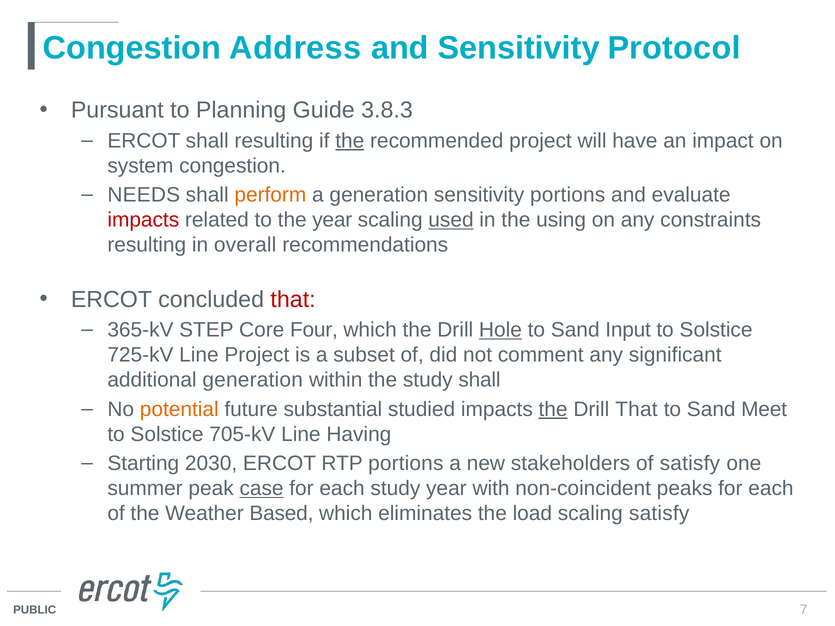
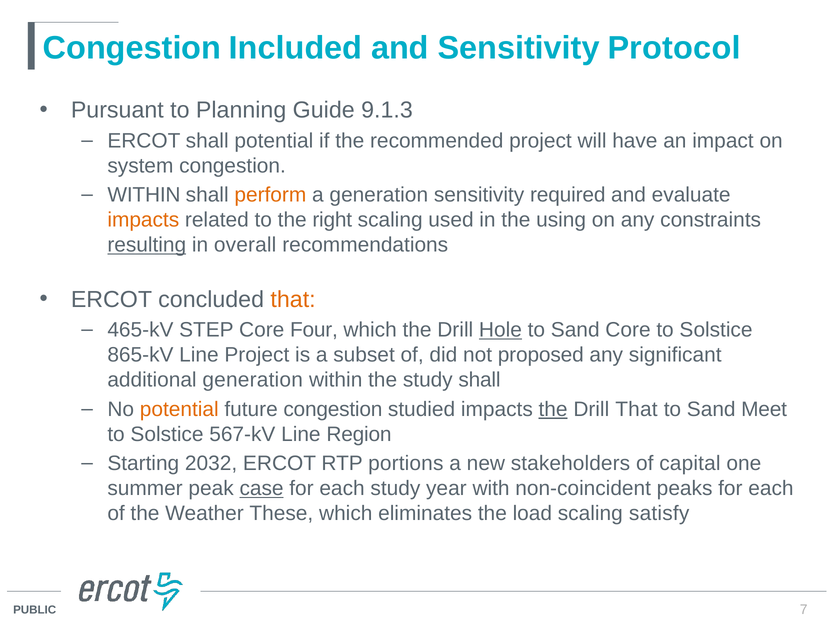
Address: Address -> Included
3.8.3: 3.8.3 -> 9.1.3
shall resulting: resulting -> potential
the at (350, 141) underline: present -> none
NEEDS at (144, 195): NEEDS -> WITHIN
sensitivity portions: portions -> required
impacts at (143, 220) colour: red -> orange
the year: year -> right
used underline: present -> none
resulting at (147, 245) underline: none -> present
that at (293, 300) colour: red -> orange
365-kV: 365-kV -> 465-kV
Sand Input: Input -> Core
725-kV: 725-kV -> 865-kV
comment: comment -> proposed
future substantial: substantial -> congestion
705-kV: 705-kV -> 567-kV
Having: Having -> Region
2030: 2030 -> 2032
of satisfy: satisfy -> capital
Based: Based -> These
